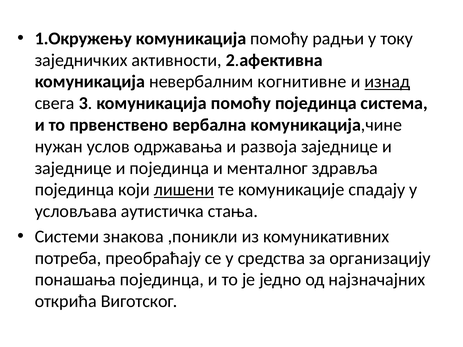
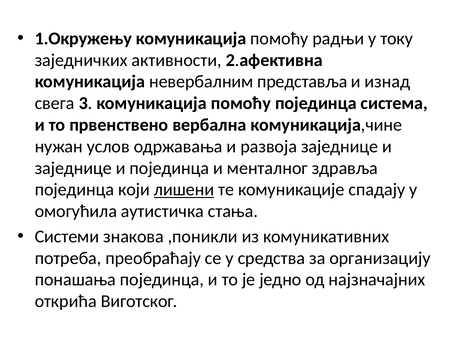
когнитивне: когнитивне -> представља
изнад underline: present -> none
условљава: условљава -> омогућила
